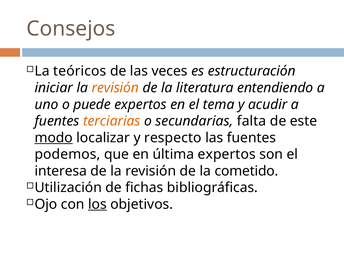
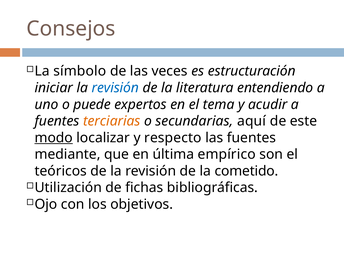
teóricos: teóricos -> símbolo
revisión at (115, 88) colour: orange -> blue
falta: falta -> aquí
podemos: podemos -> mediante
última expertos: expertos -> empírico
interesa: interesa -> teóricos
los underline: present -> none
